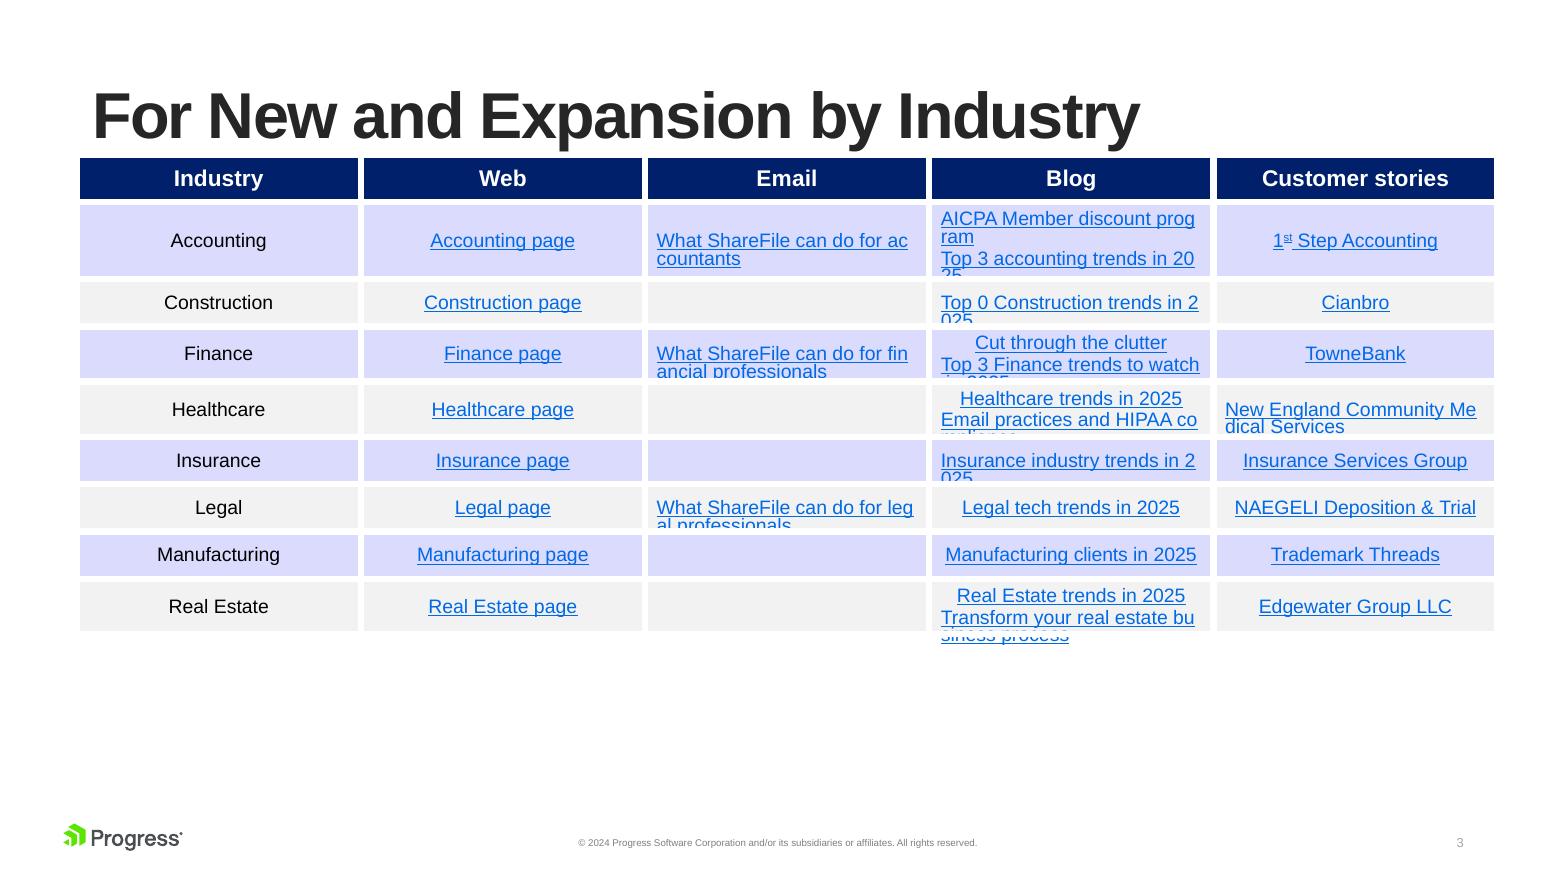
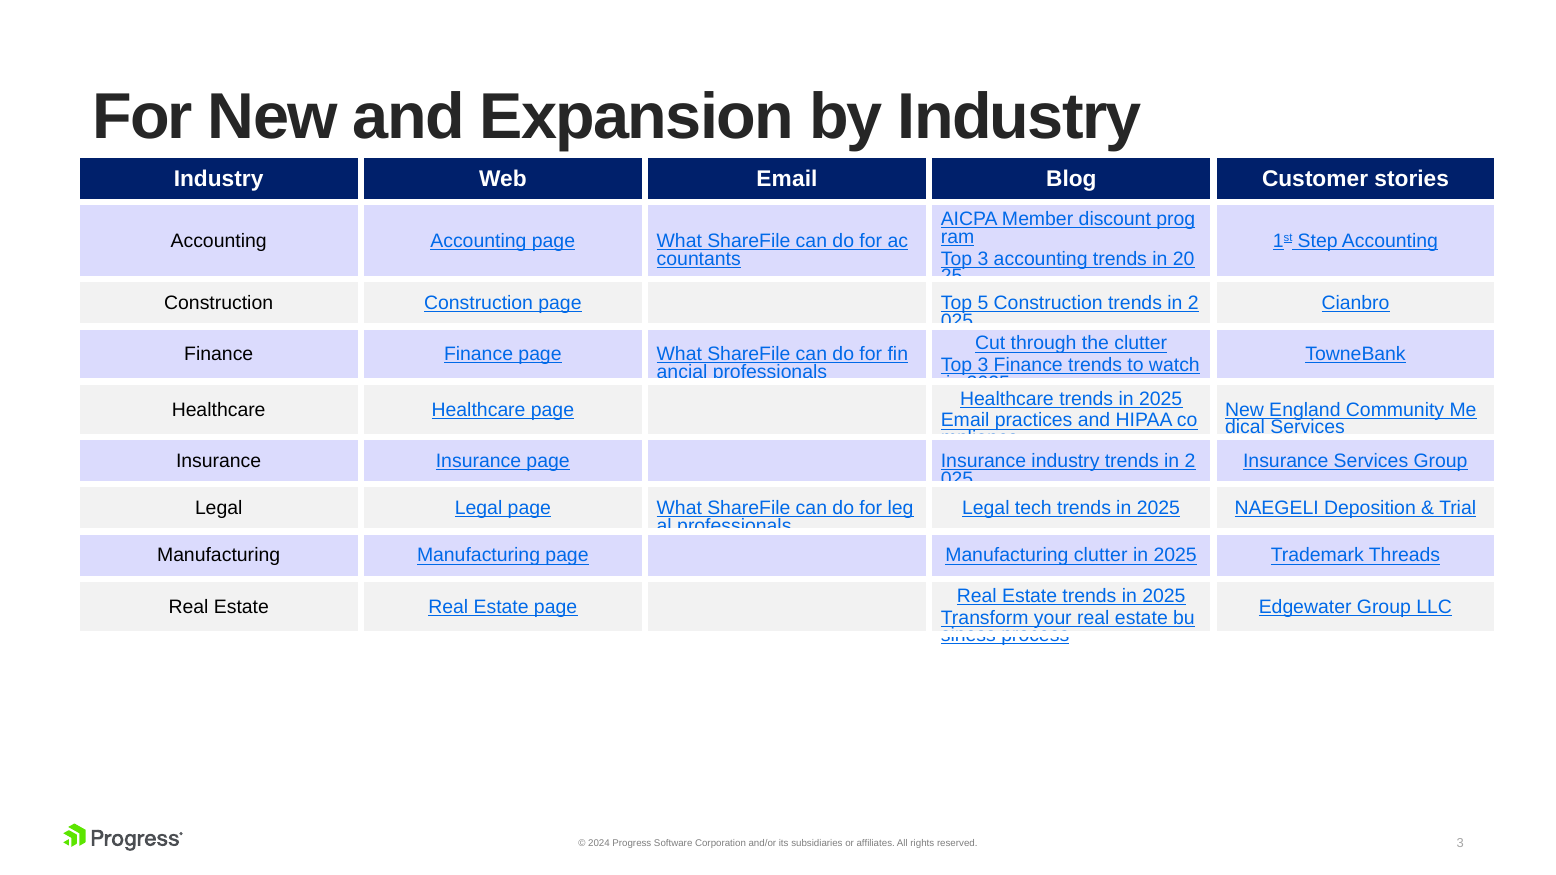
0: 0 -> 5
Manufacturing clients: clients -> clutter
